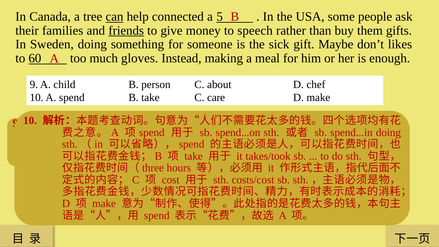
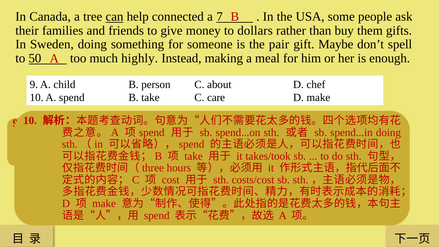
5: 5 -> 7
friends underline: present -> none
speech: speech -> dollars
sick: sick -> pair
likes: likes -> spell
60: 60 -> 50
gloves: gloves -> highly
